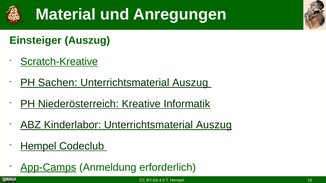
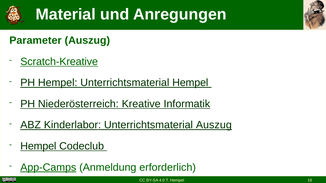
Einsteiger: Einsteiger -> Parameter
PH Sachen: Sachen -> Hempel
Auszug at (190, 83): Auszug -> Hempel
